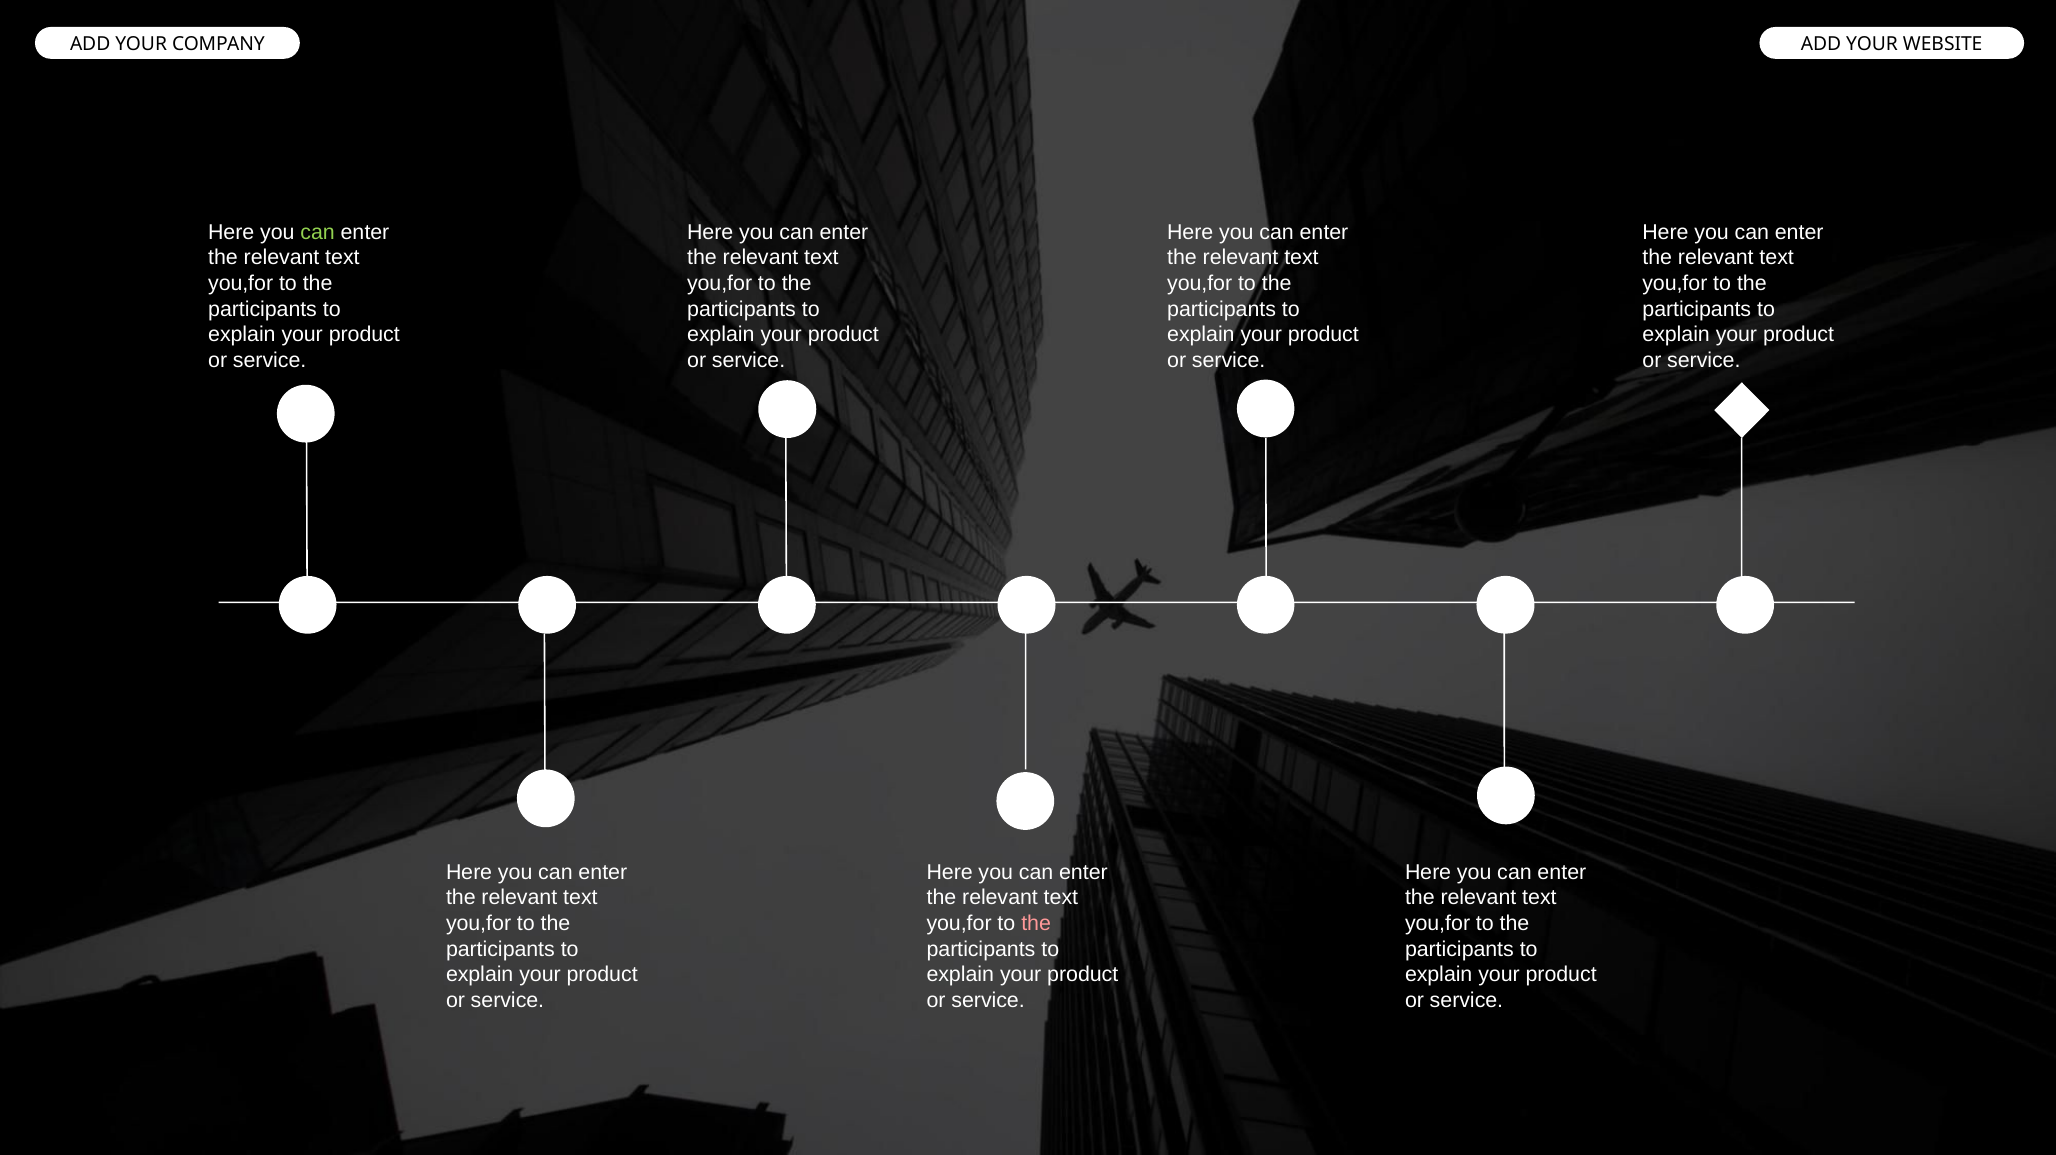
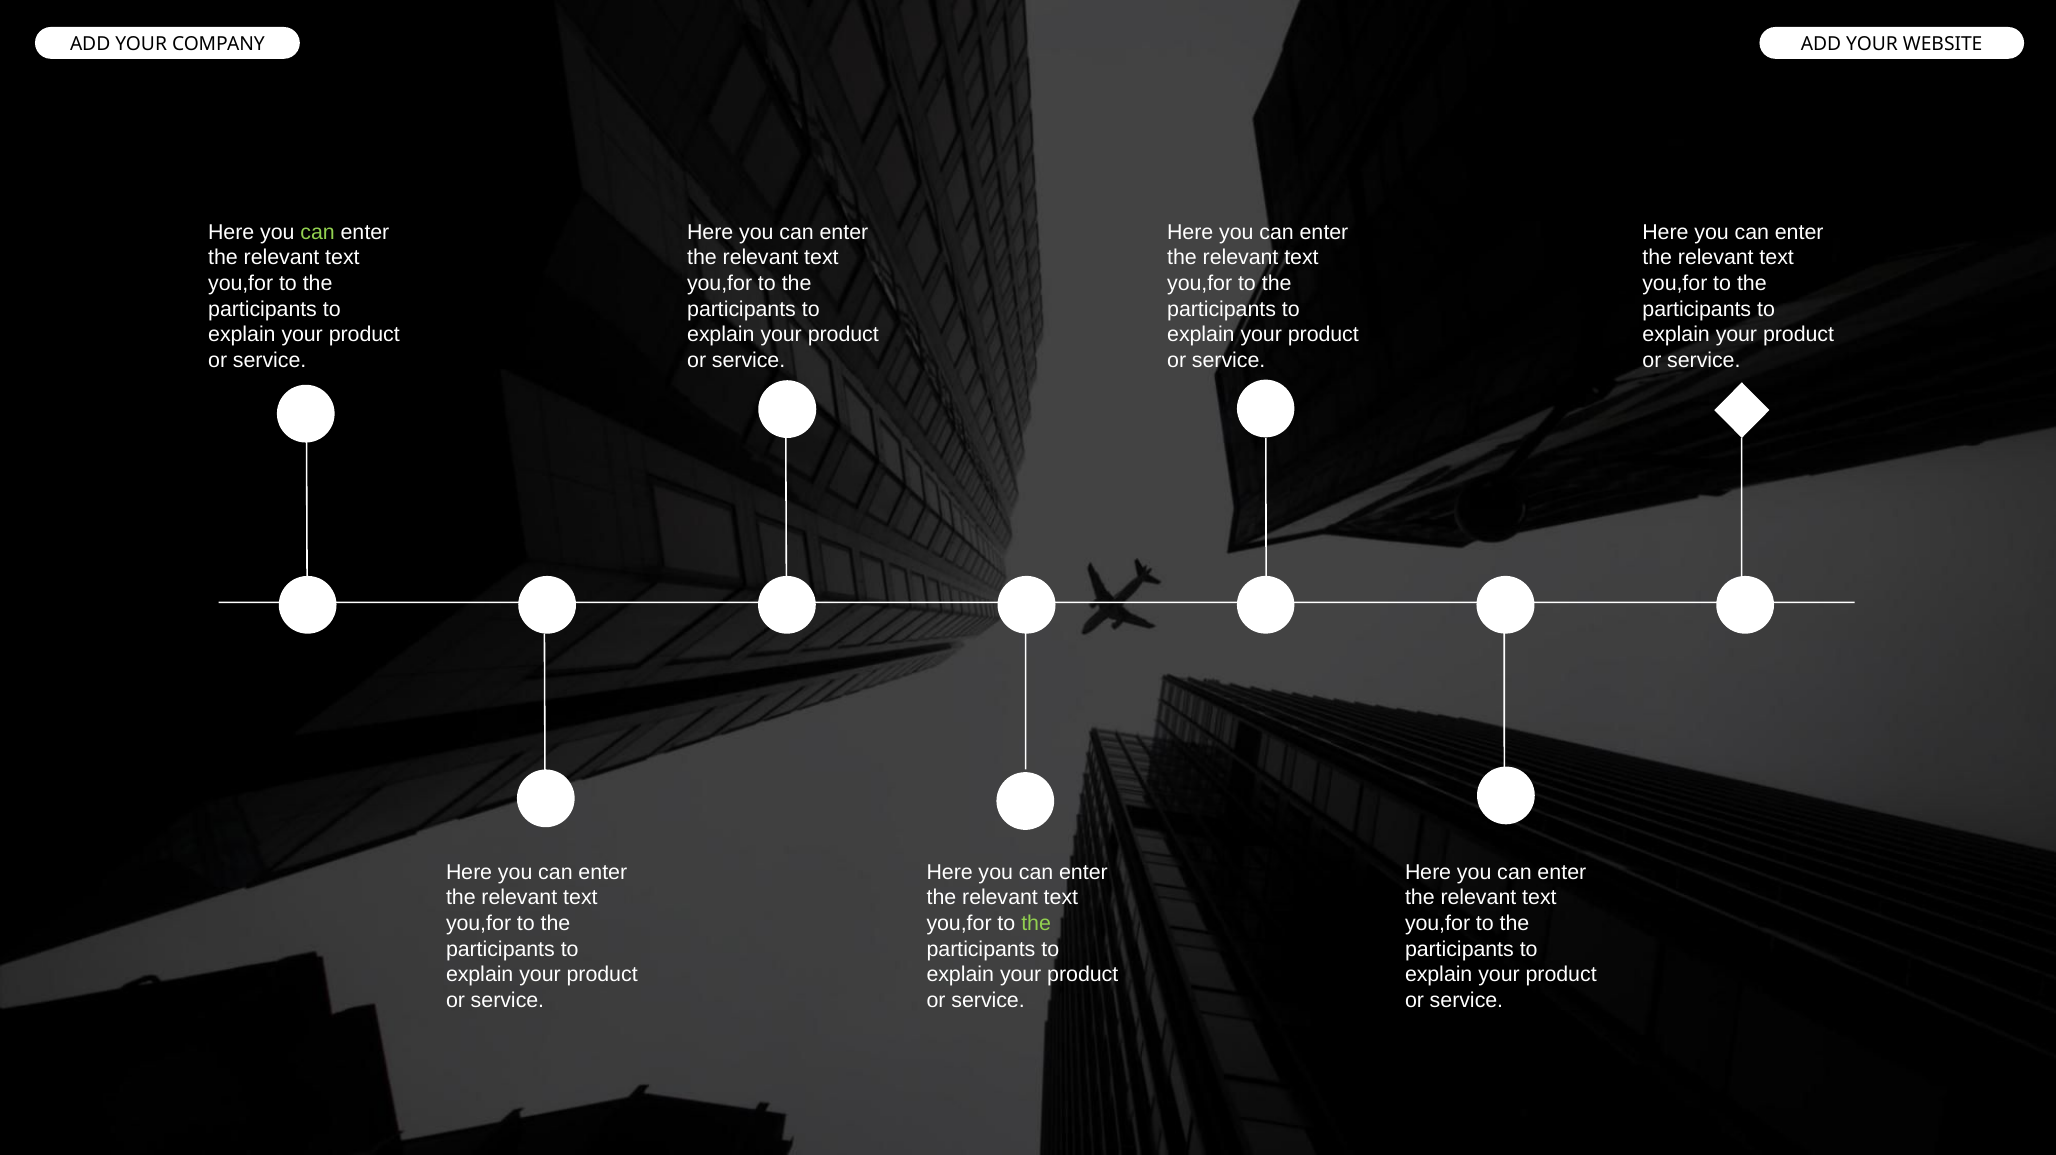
the at (1036, 923) colour: pink -> light green
